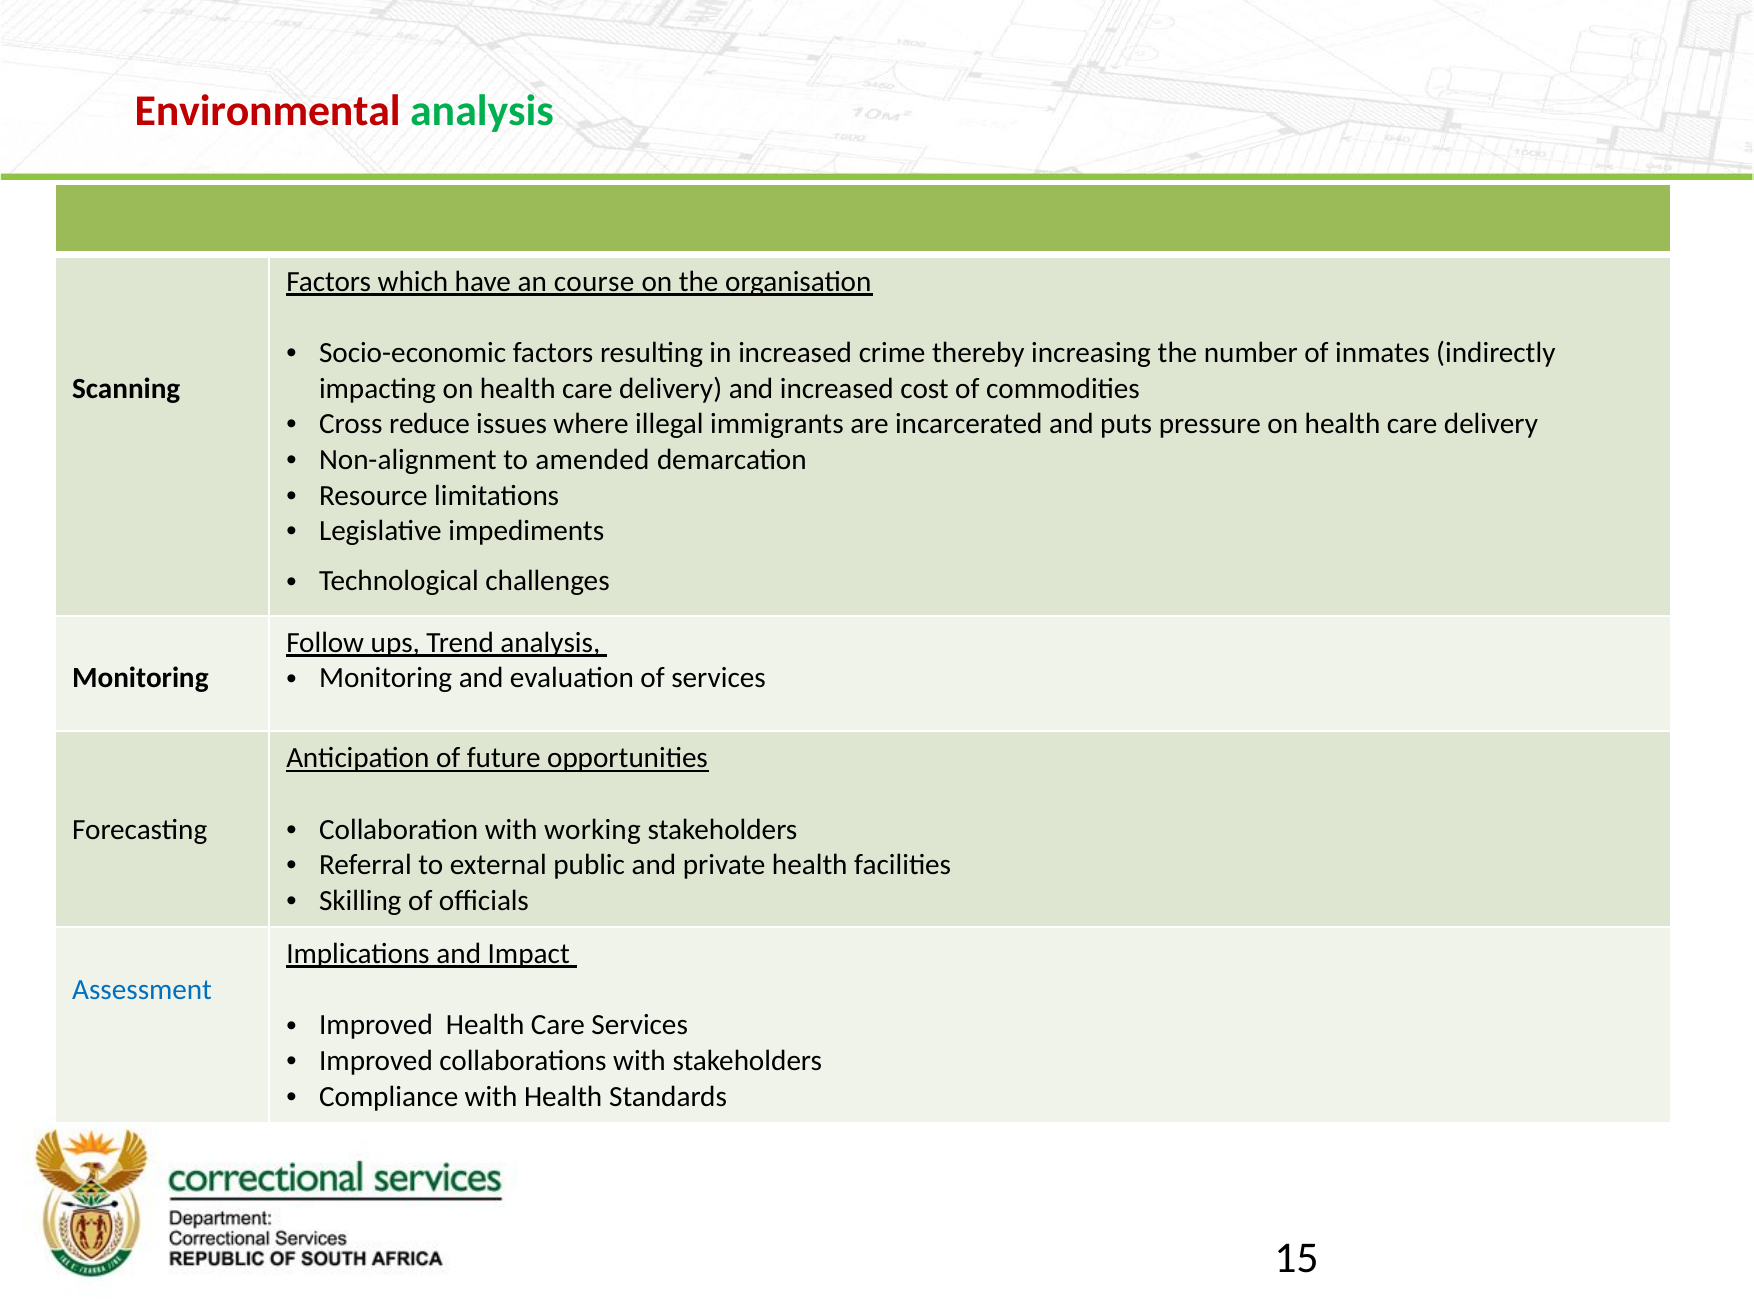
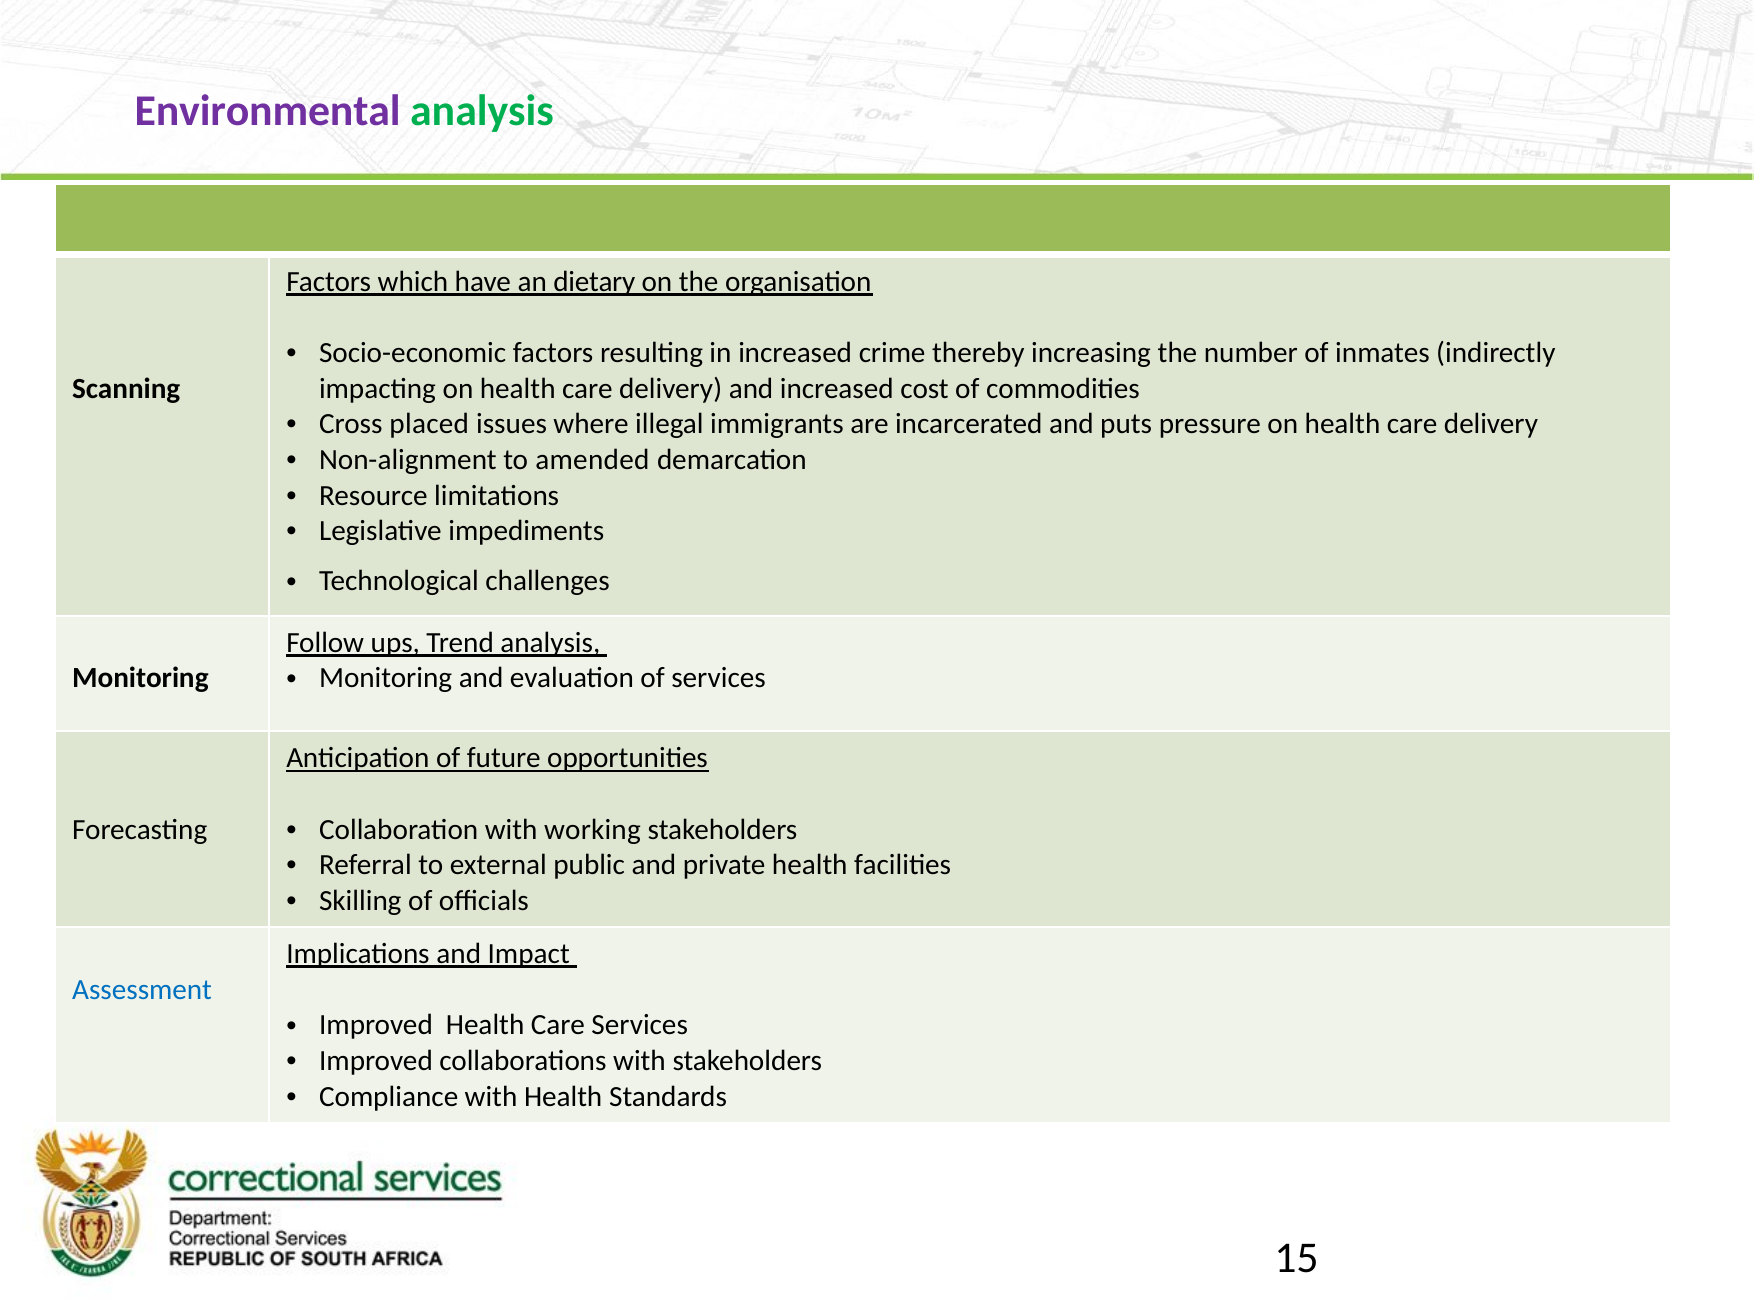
Environmental colour: red -> purple
course: course -> dietary
reduce: reduce -> placed
